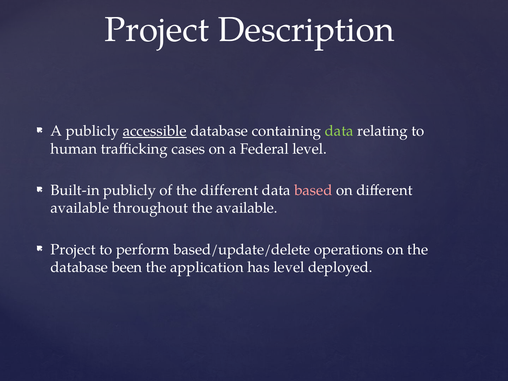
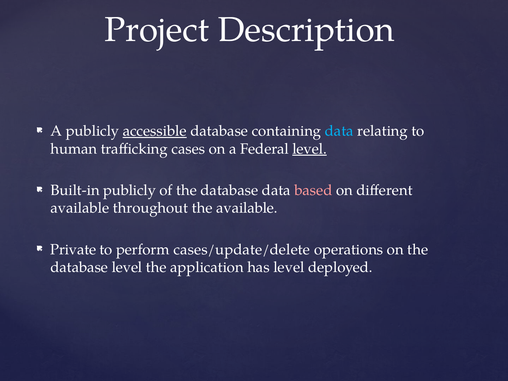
data at (339, 131) colour: light green -> light blue
level at (310, 149) underline: none -> present
of the different: different -> database
Project at (73, 250): Project -> Private
based/update/delete: based/update/delete -> cases/update/delete
database been: been -> level
